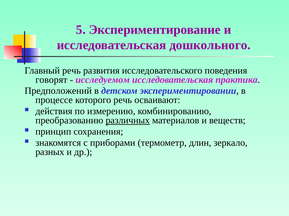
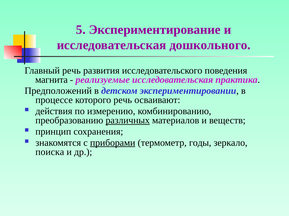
говорят: говорят -> магнита
исследуемом: исследуемом -> реализуемые
приборами underline: none -> present
длин: длин -> годы
разных: разных -> поиска
